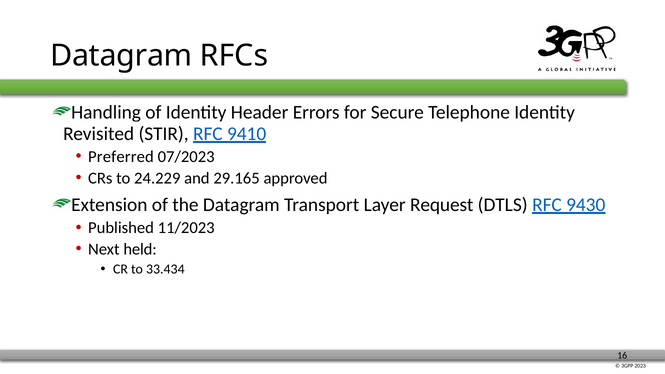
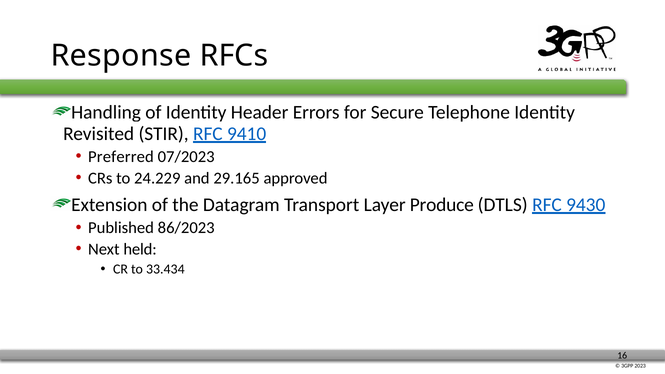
Datagram at (121, 56): Datagram -> Response
Request: Request -> Produce
11/2023: 11/2023 -> 86/2023
